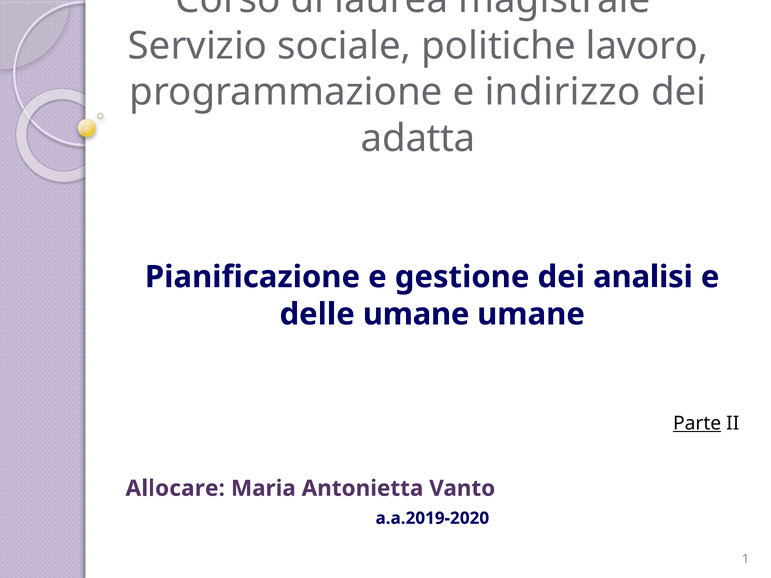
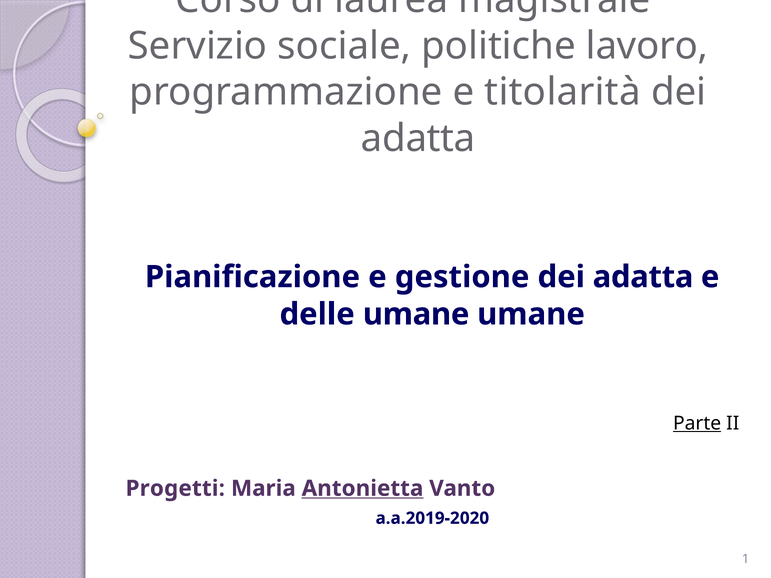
indirizzo: indirizzo -> titolarità
gestione dei analisi: analisi -> adatta
Allocare: Allocare -> Progetti
Antonietta underline: none -> present
